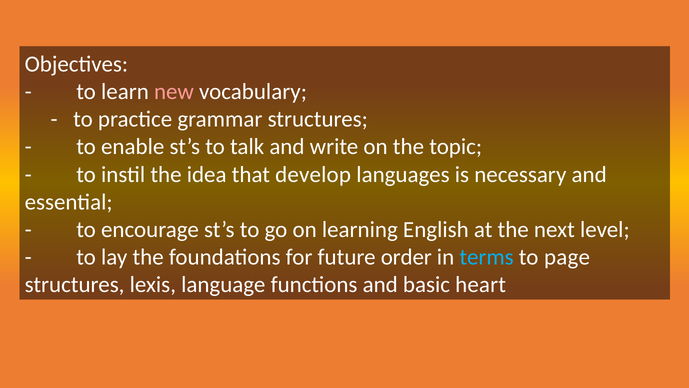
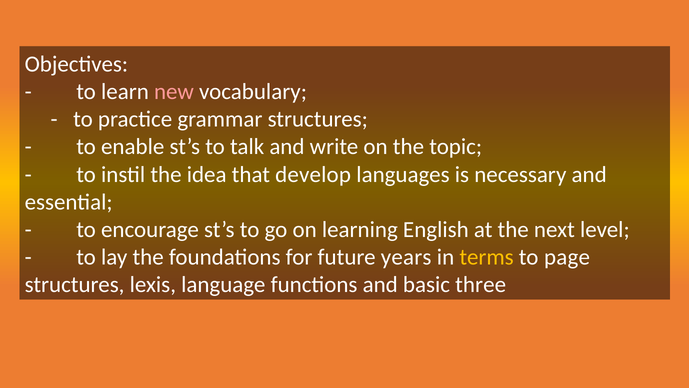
order: order -> years
terms colour: light blue -> yellow
heart: heart -> three
